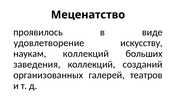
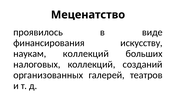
удовлетворение: удовлетворение -> финансирования
заведения: заведения -> налоговых
